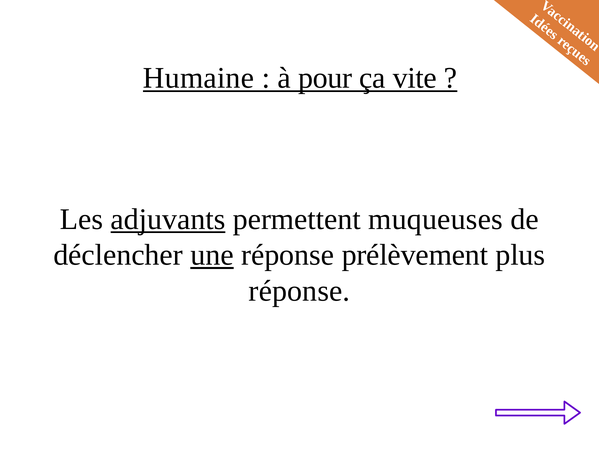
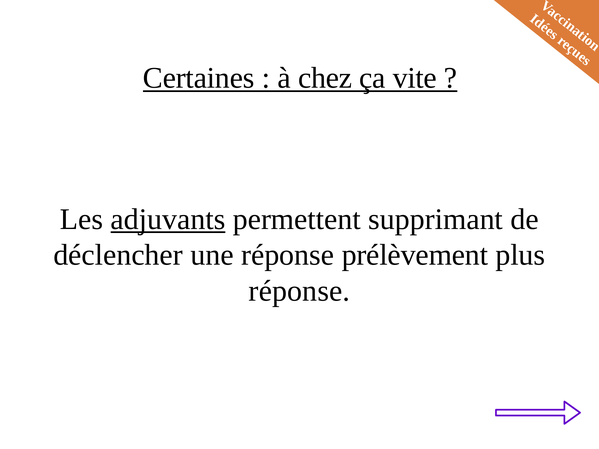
Humaine: Humaine -> Certaines
pour: pour -> chez
muqueuses: muqueuses -> supprimant
une underline: present -> none
